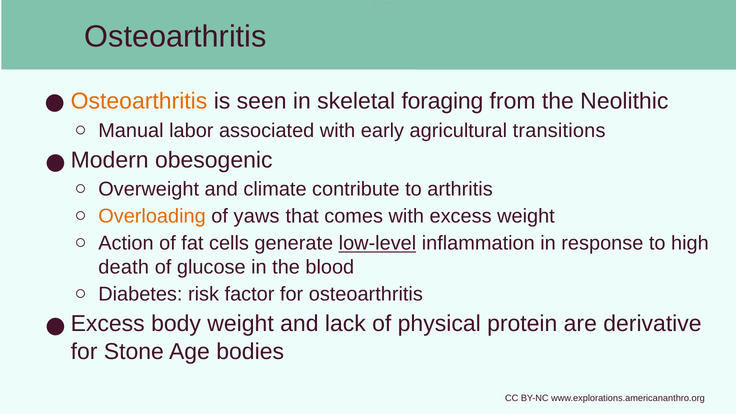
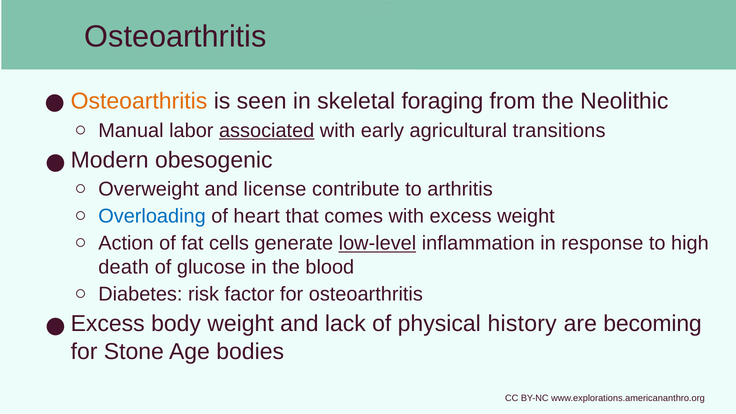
associated underline: none -> present
climate: climate -> license
Overloading colour: orange -> blue
yaws: yaws -> heart
protein: protein -> history
derivative: derivative -> becoming
